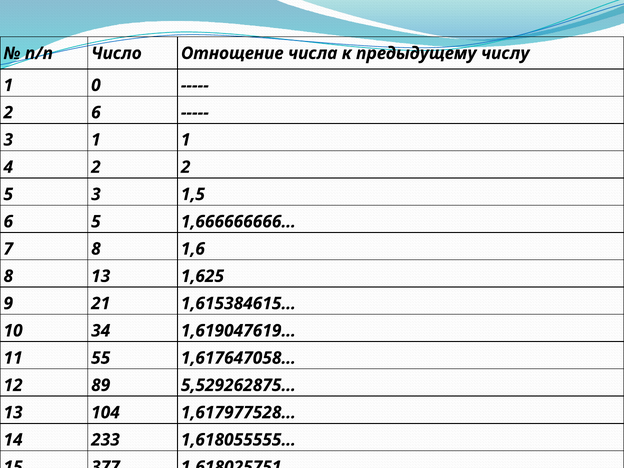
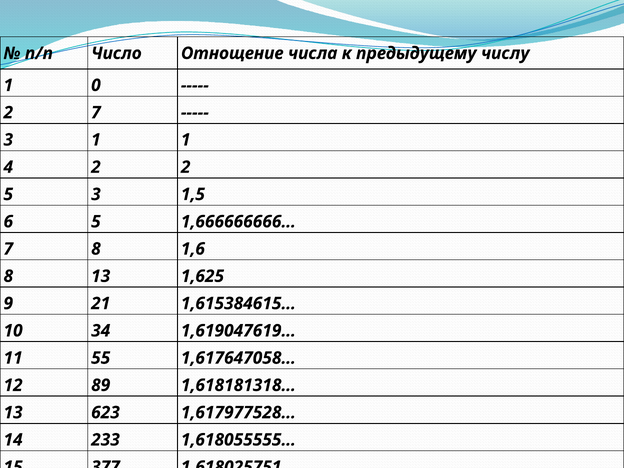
2 6: 6 -> 7
5,529262875…: 5,529262875… -> 1,618181318…
104: 104 -> 623
